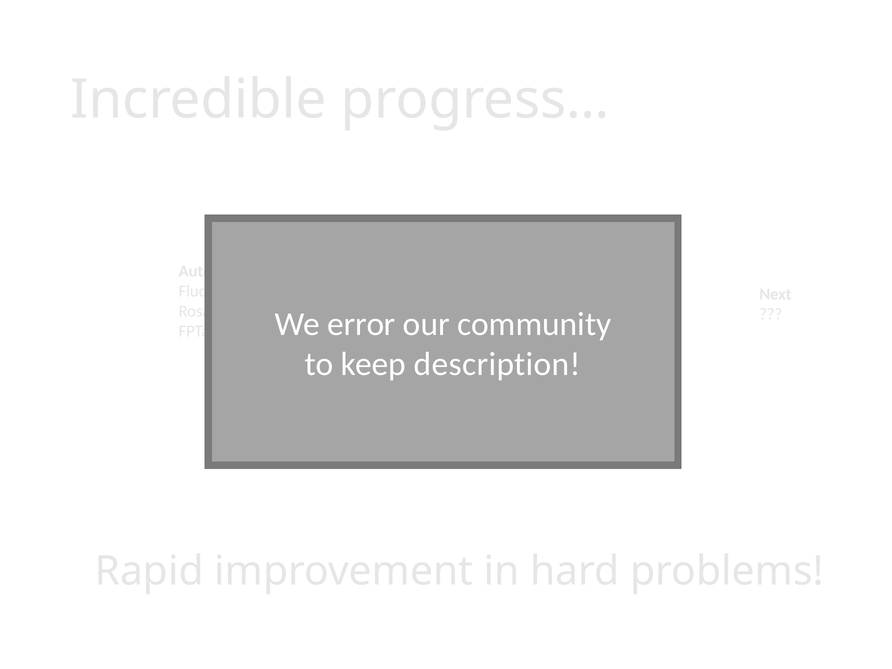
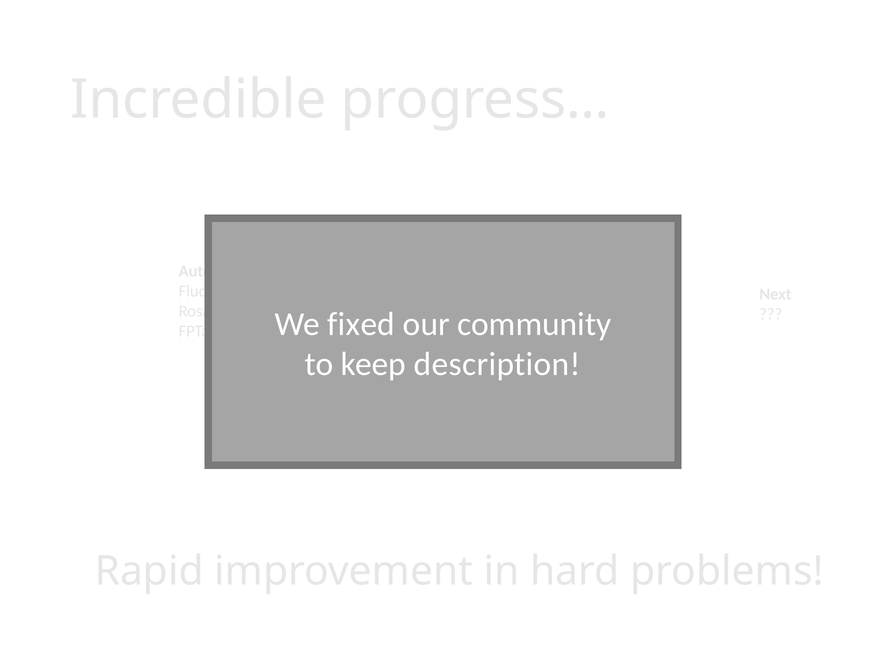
We error: error -> fixed
